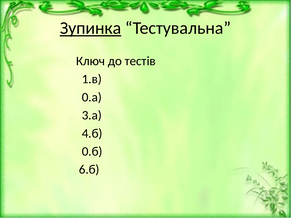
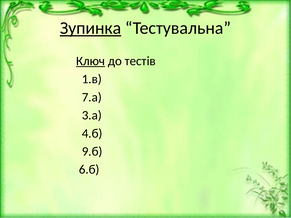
Ключ underline: none -> present
0.а: 0.а -> 7.а
0.б: 0.б -> 9.б
